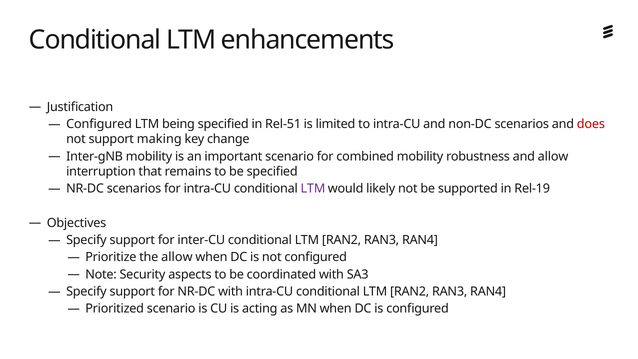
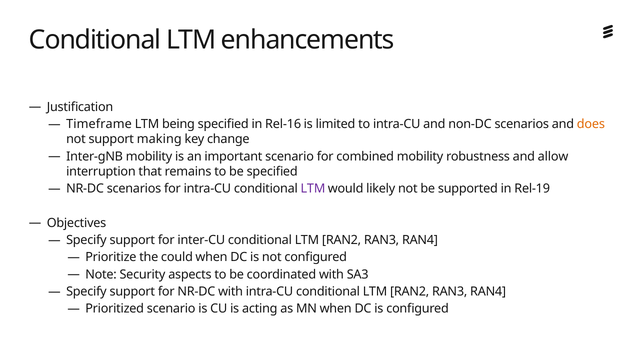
Configured at (99, 124): Configured -> Timeframe
Rel-51: Rel-51 -> Rel-16
does colour: red -> orange
the allow: allow -> could
